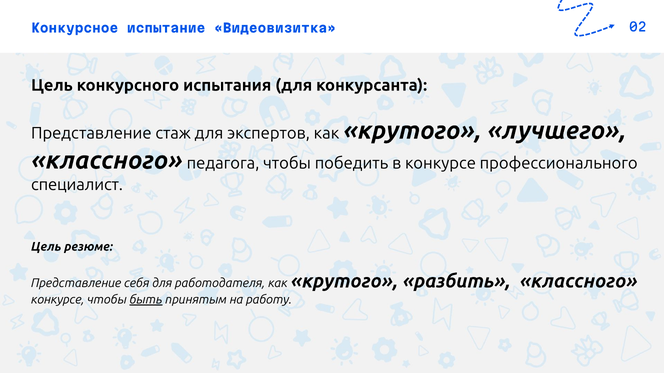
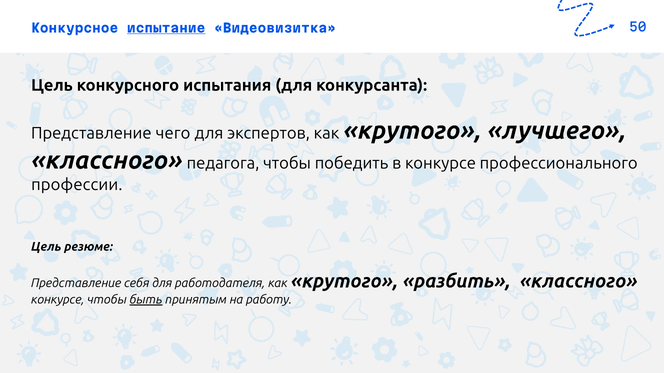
испытание underline: none -> present
02: 02 -> 50
стаж: стаж -> чего
специалист: специалист -> профессии
